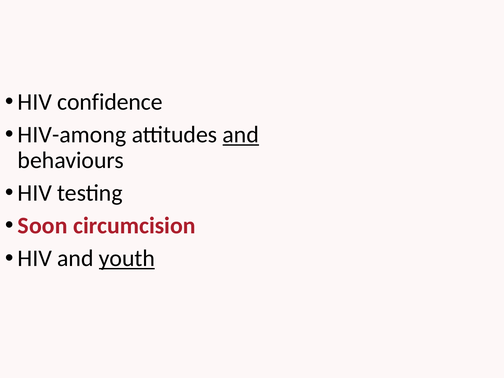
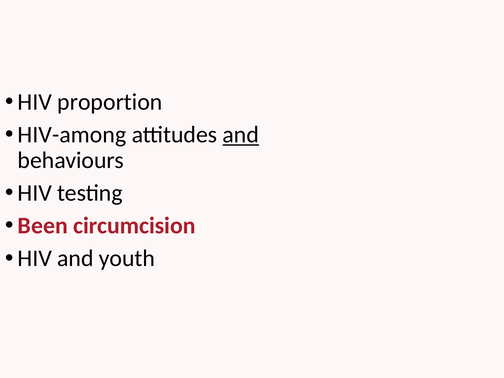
confidence: confidence -> proportion
Soon: Soon -> Been
youth underline: present -> none
